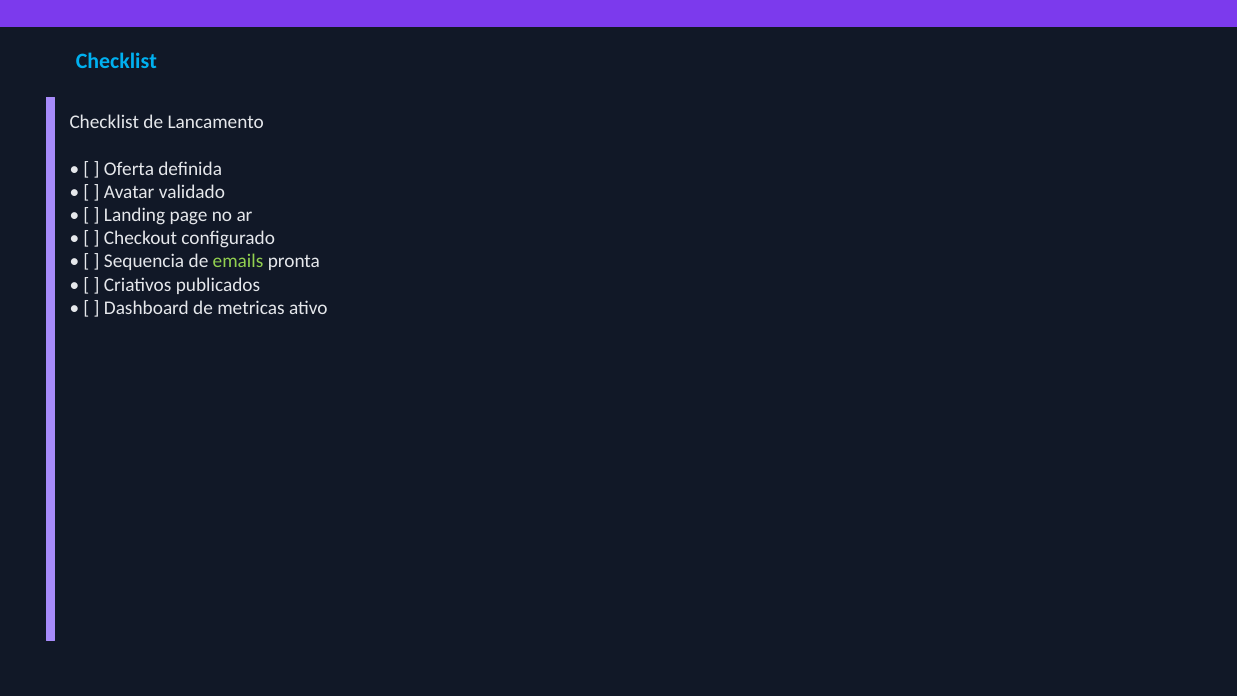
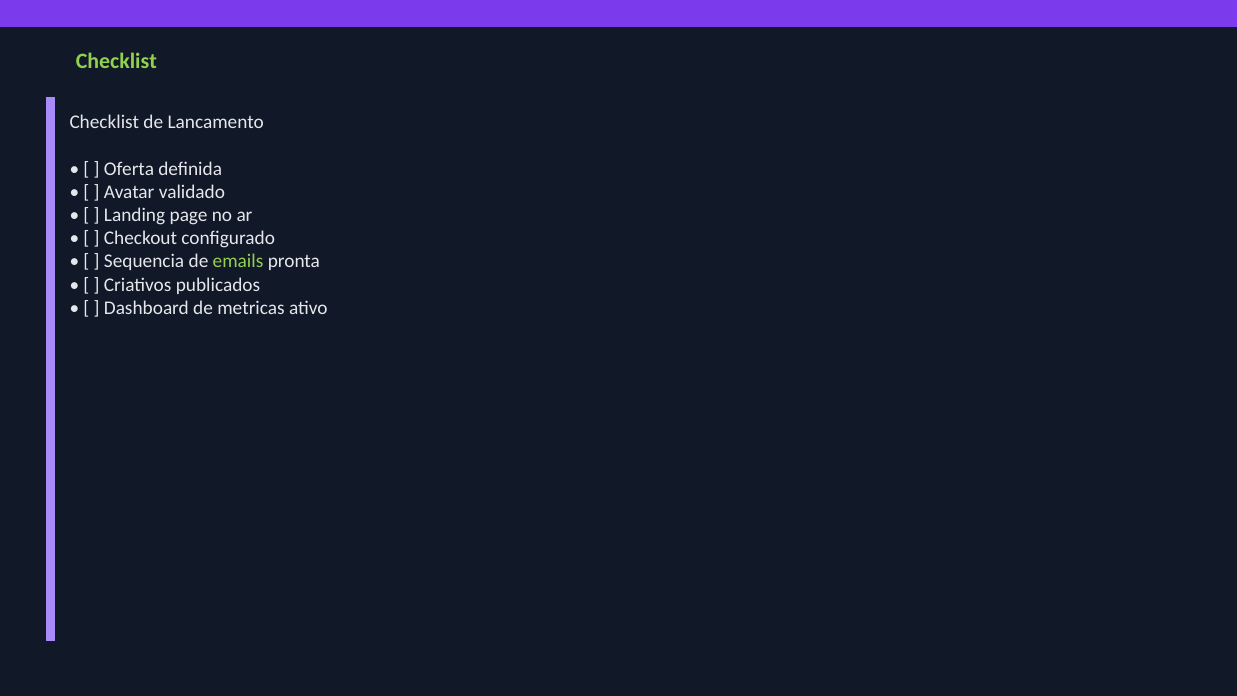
Checklist at (116, 61) colour: light blue -> light green
